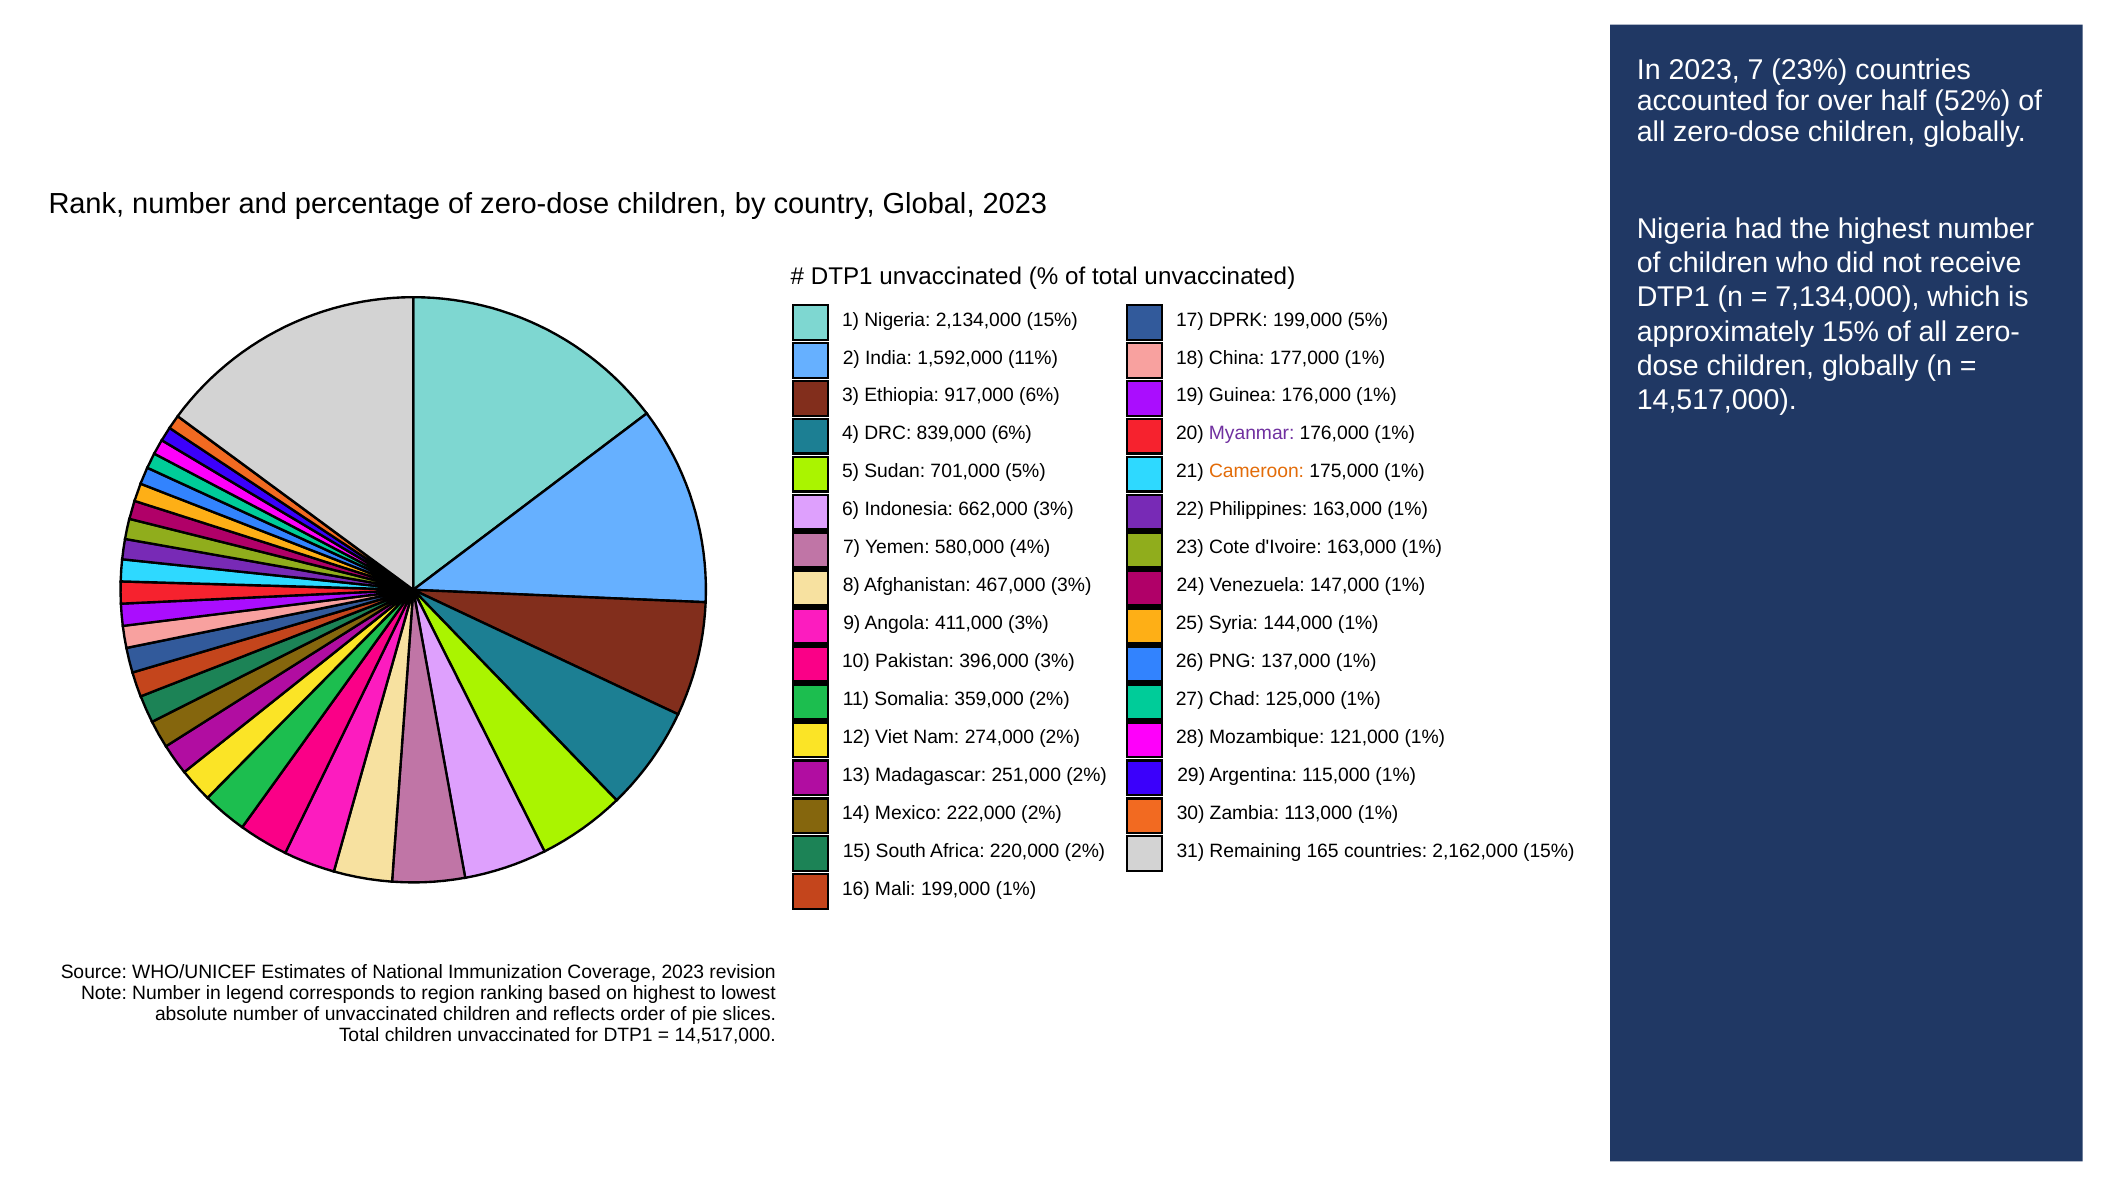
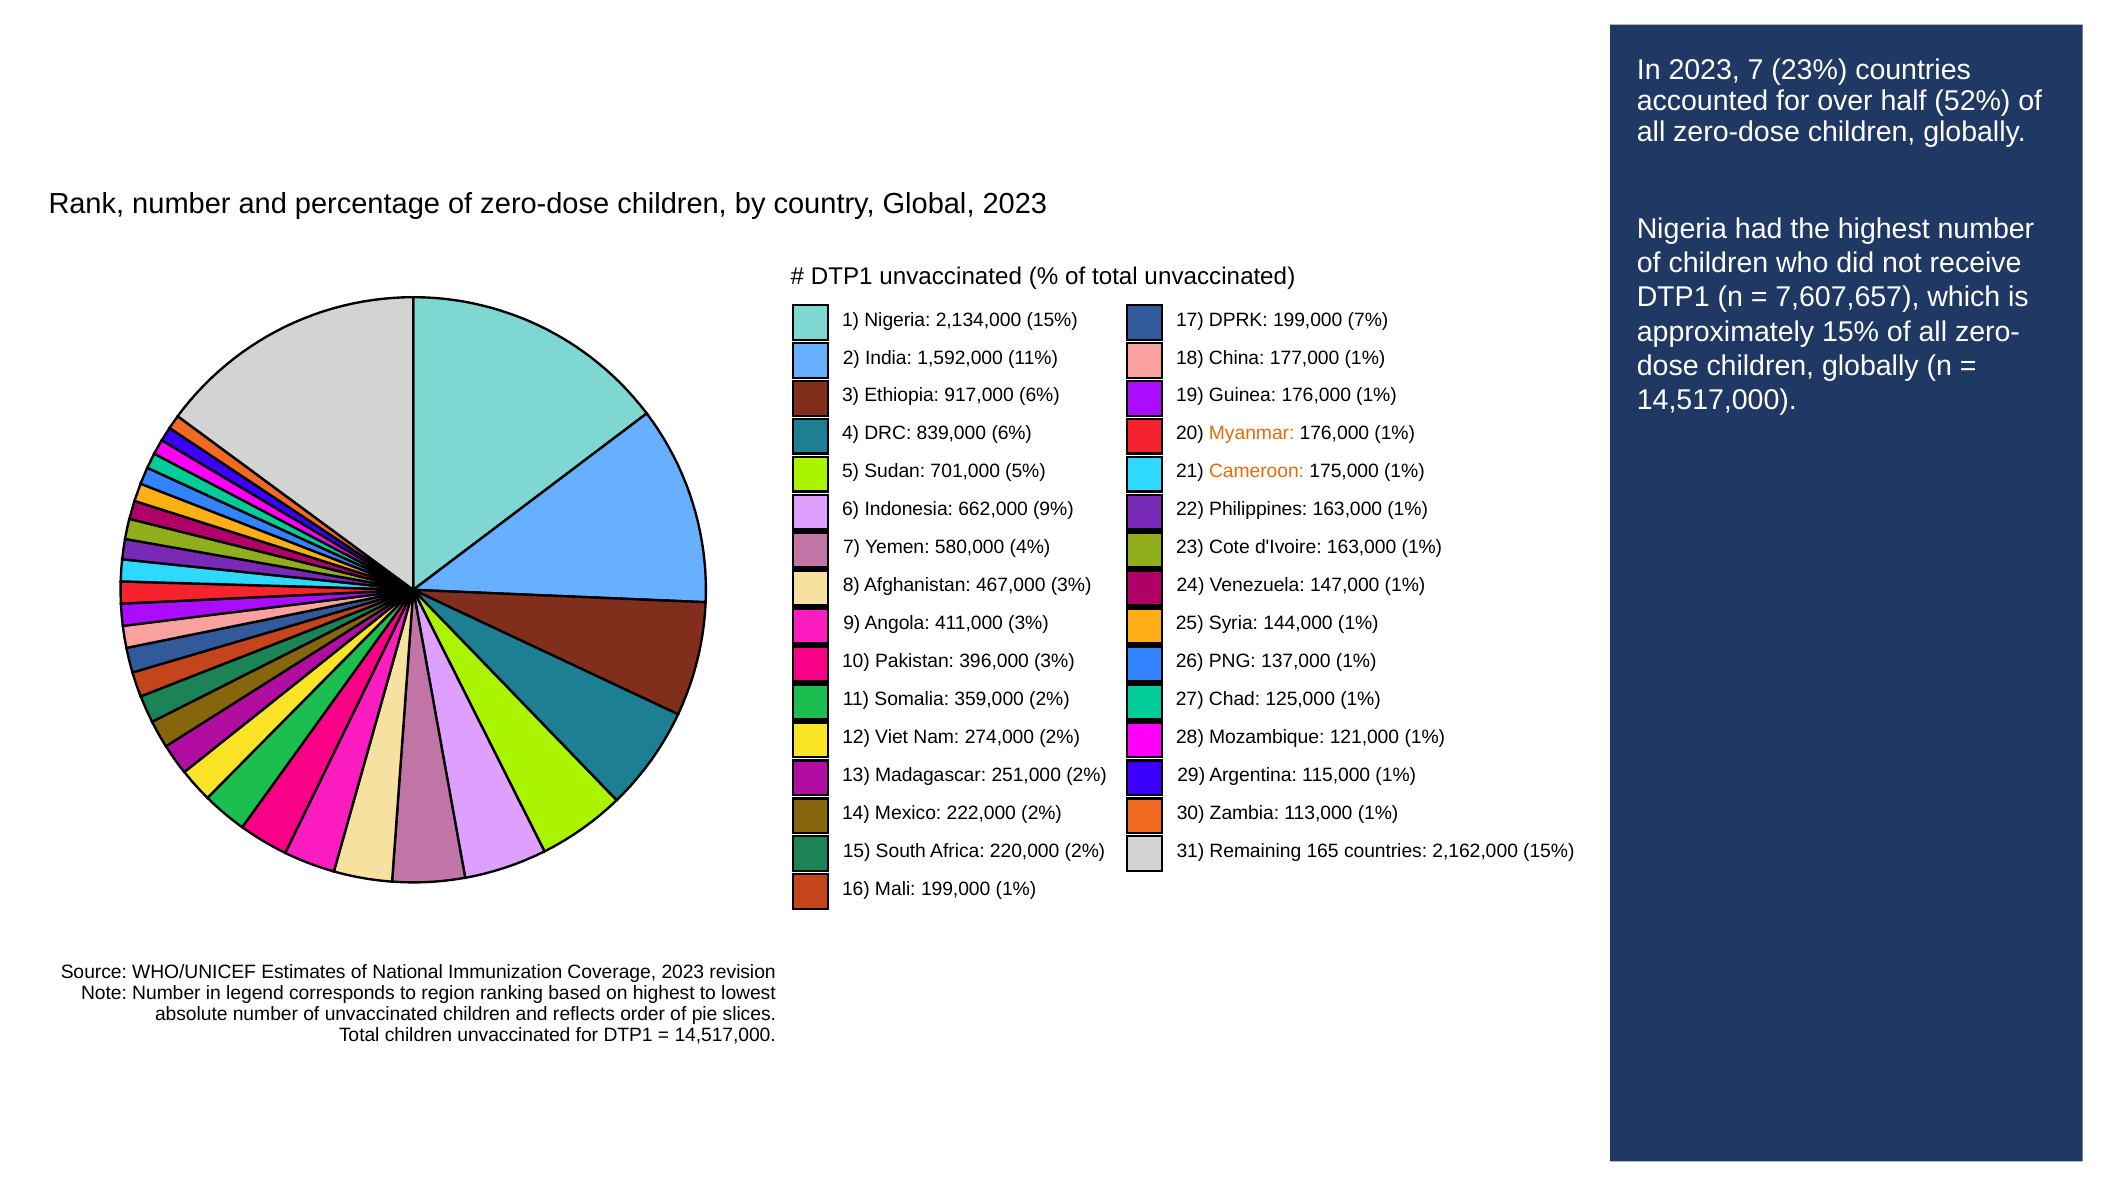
7,134,000: 7,134,000 -> 7,607,657
199,000 5%: 5% -> 7%
Myanmar colour: purple -> orange
662,000 3%: 3% -> 9%
